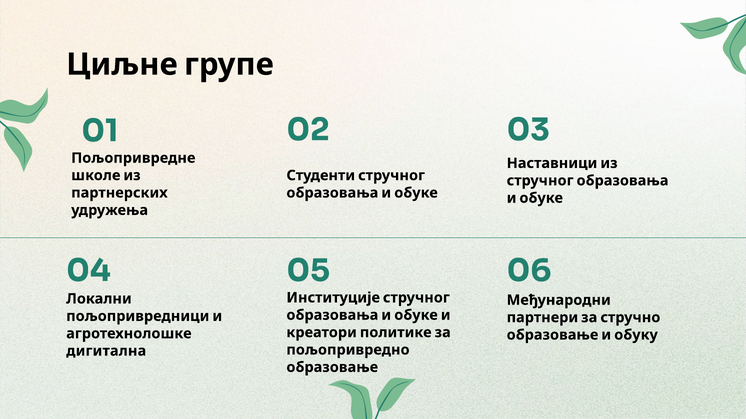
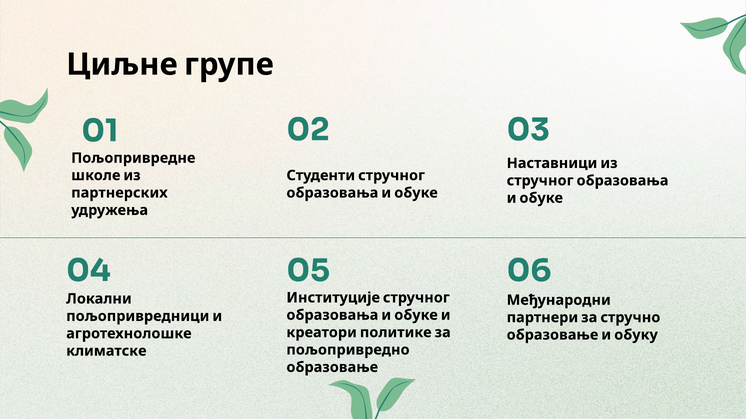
дигитална: дигитална -> климатске
